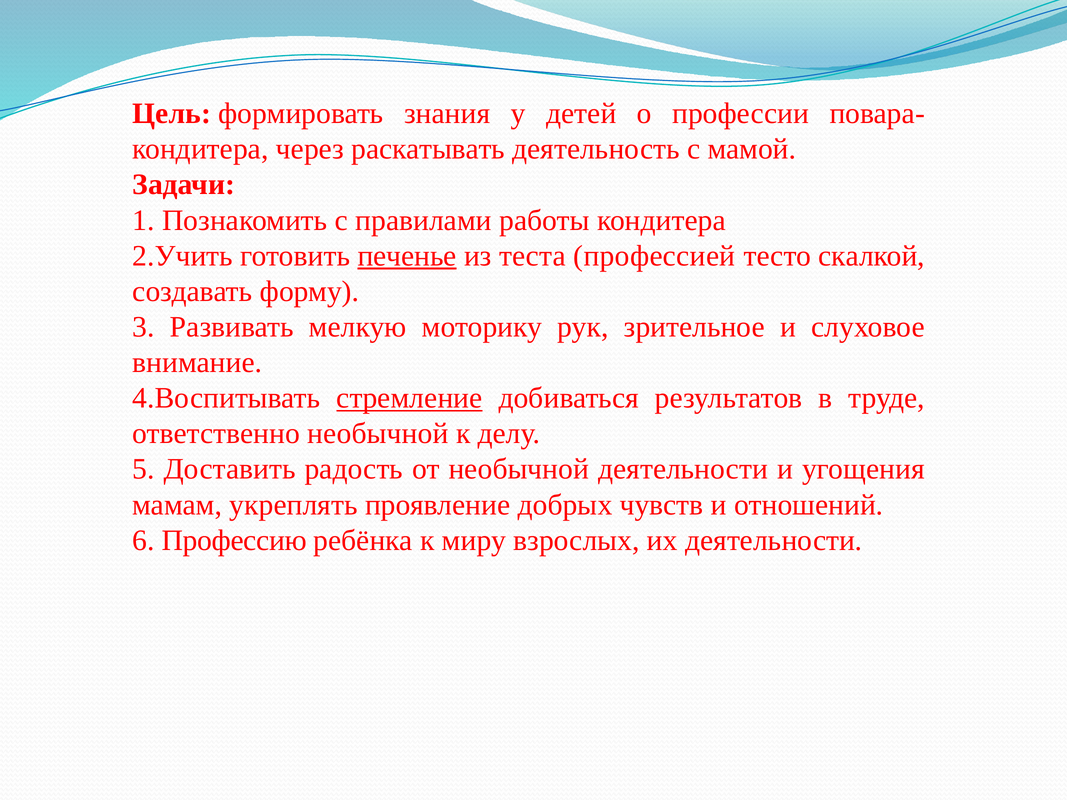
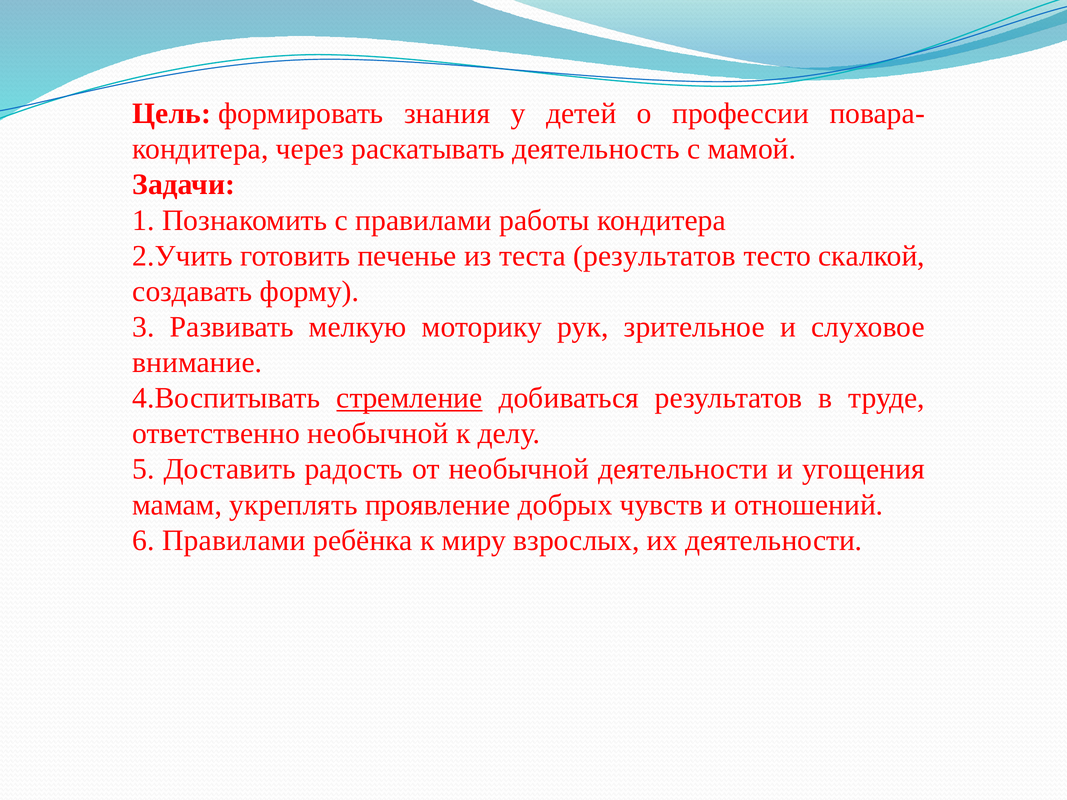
печенье underline: present -> none
теста профессией: профессией -> результатов
6 Профессию: Профессию -> Правилами
